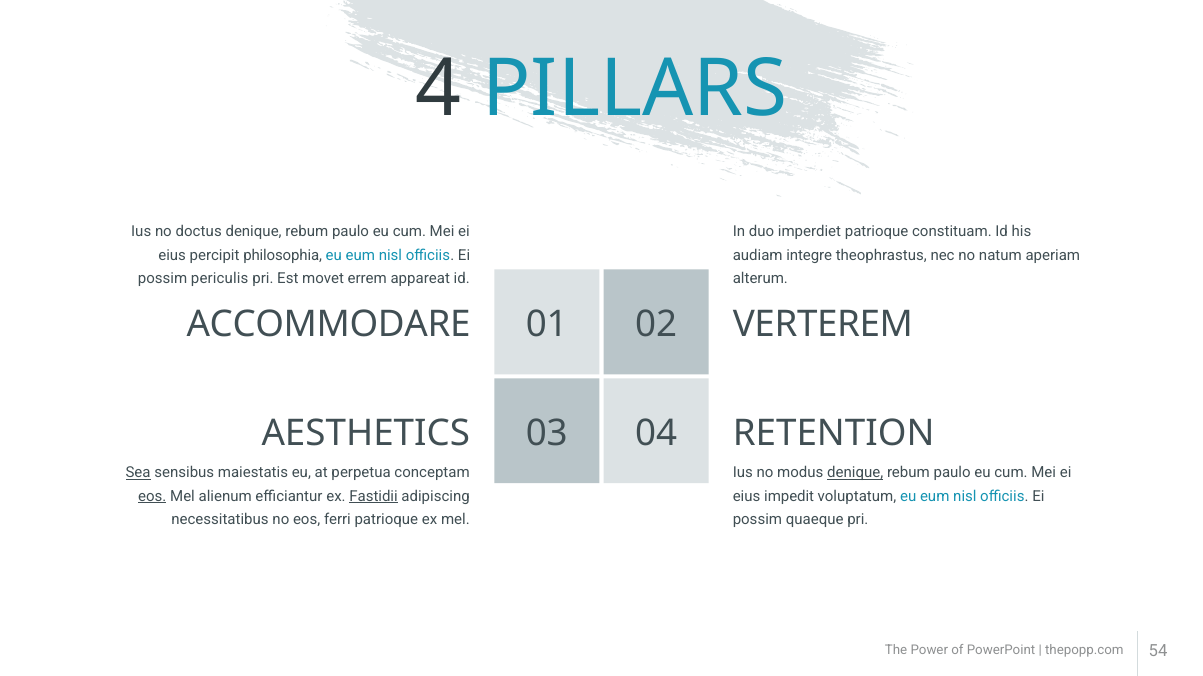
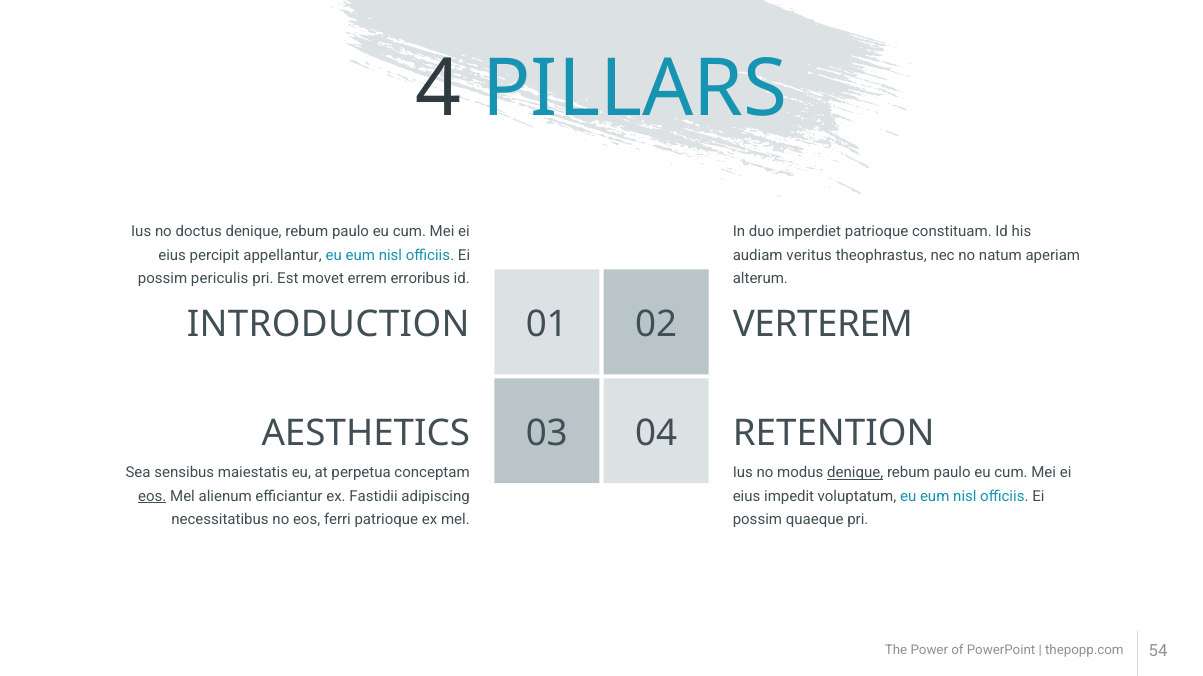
philosophia: philosophia -> appellantur
integre: integre -> veritus
appareat: appareat -> erroribus
ACCOMMODARE: ACCOMMODARE -> INTRODUCTION
Sea underline: present -> none
Fastidii underline: present -> none
